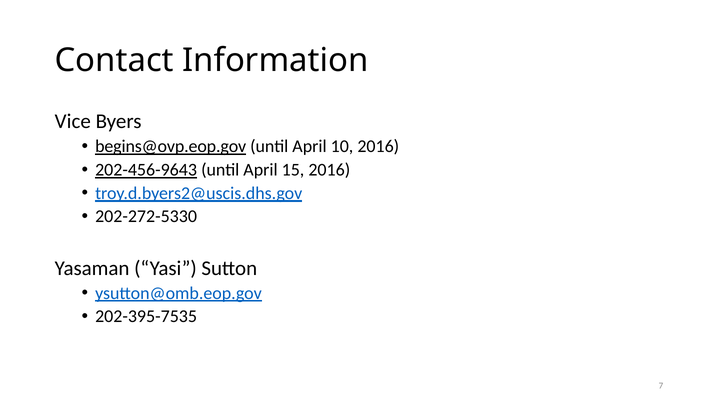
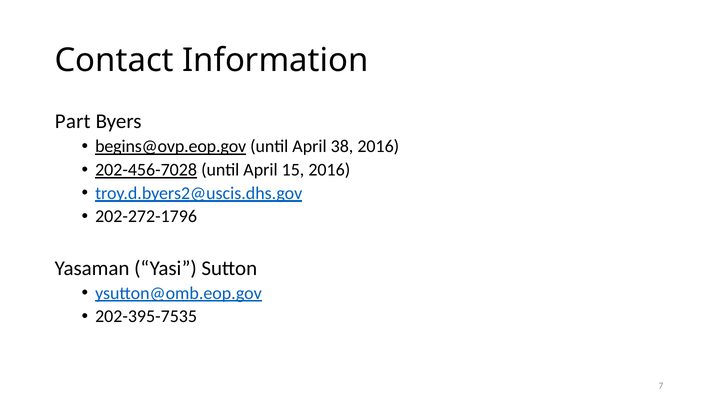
Vice: Vice -> Part
10: 10 -> 38
202-456-9643: 202-456-9643 -> 202-456-7028
202-272-5330: 202-272-5330 -> 202-272-1796
